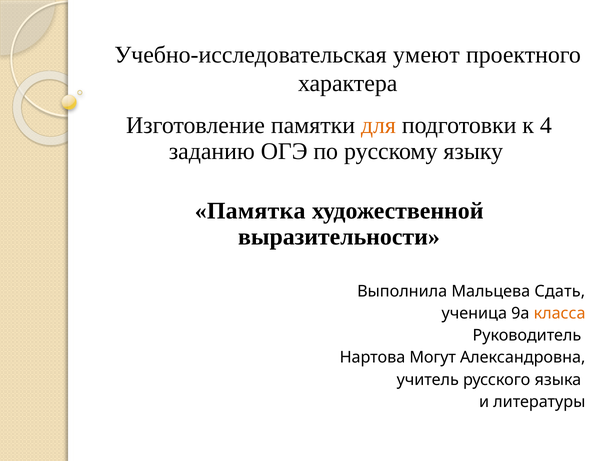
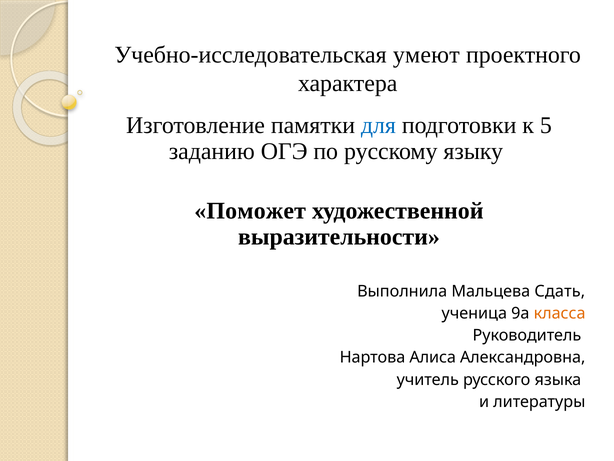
для colour: orange -> blue
4: 4 -> 5
Памятка: Памятка -> Поможет
Могут: Могут -> Алиса
